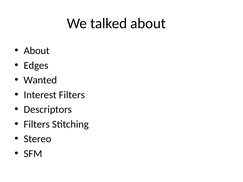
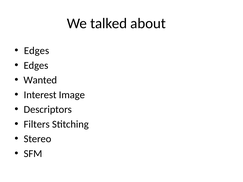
About at (37, 51): About -> Edges
Interest Filters: Filters -> Image
